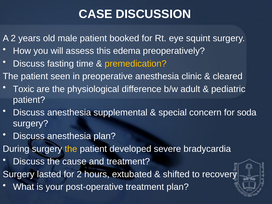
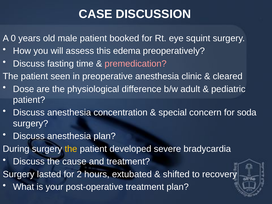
A 2: 2 -> 0
premedication colour: yellow -> pink
Toxic: Toxic -> Dose
supplemental: supplemental -> concentration
